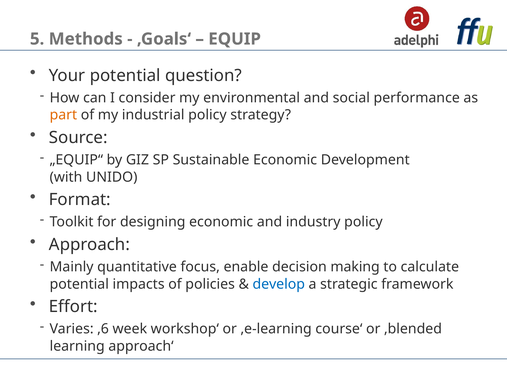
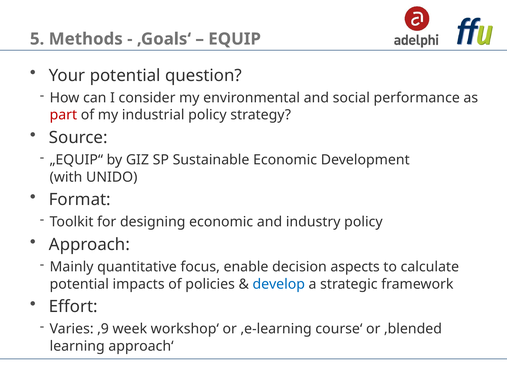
part colour: orange -> red
making: making -> aspects
‚6: ‚6 -> ‚9
